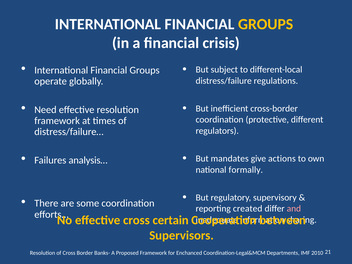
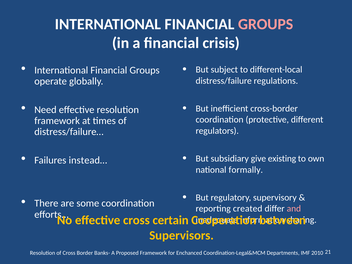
GROUPS at (266, 24) colour: yellow -> pink
analysis…: analysis… -> instead…
mandates: mandates -> subsidiary
actions: actions -> existing
